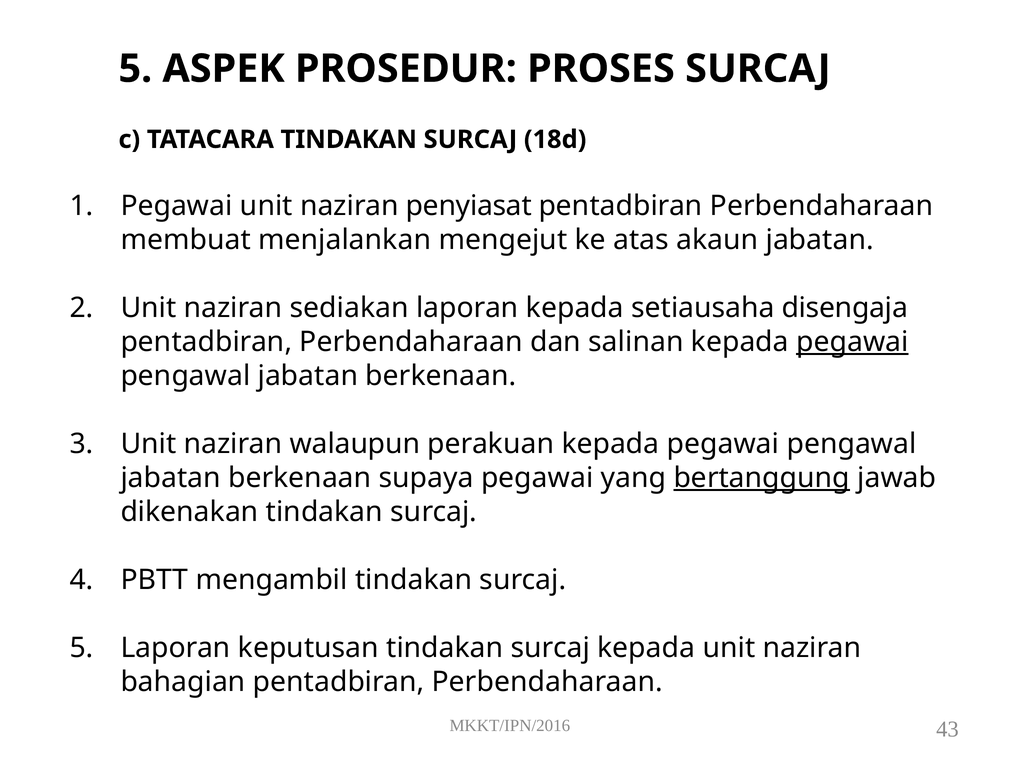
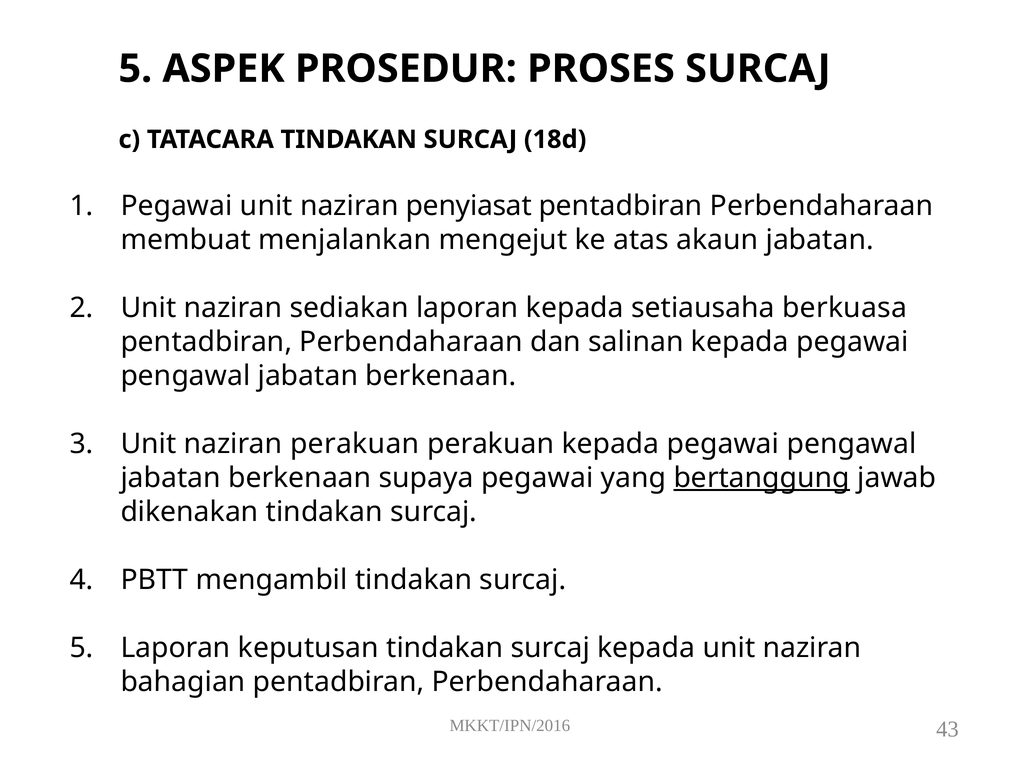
disengaja: disengaja -> berkuasa
pegawai at (852, 342) underline: present -> none
naziran walaupun: walaupun -> perakuan
